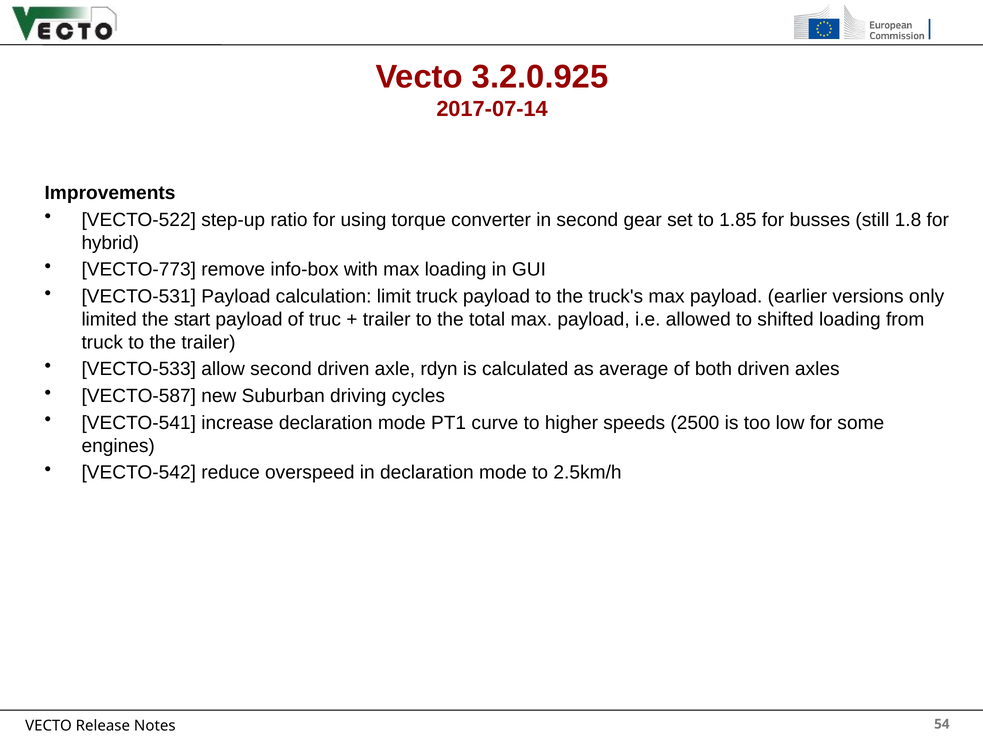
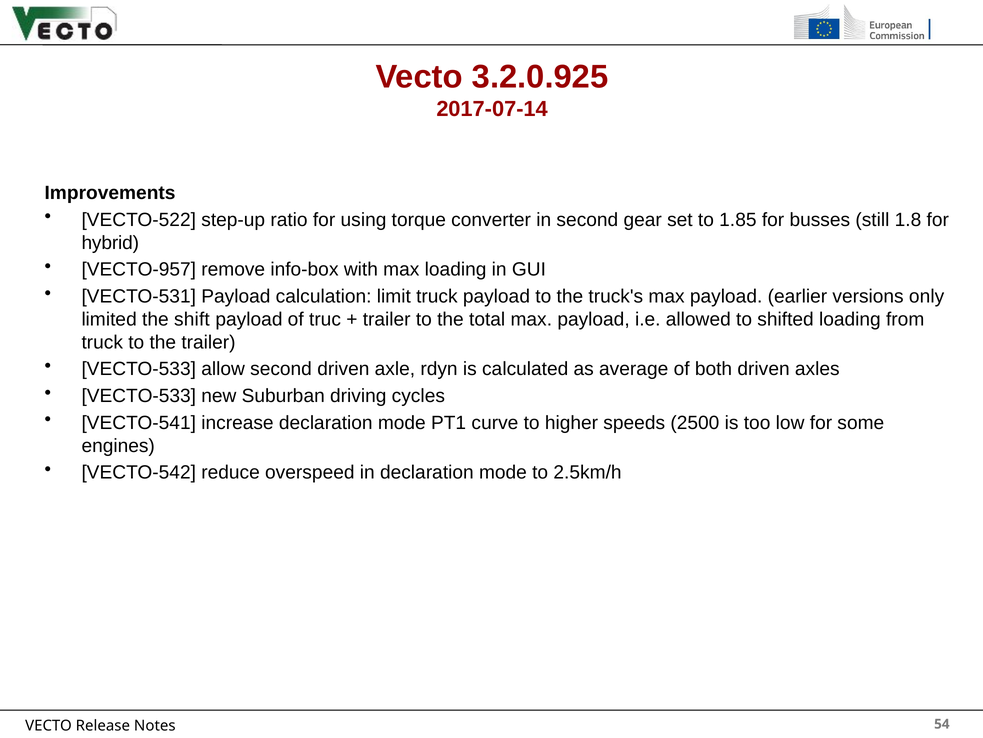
VECTO-773: VECTO-773 -> VECTO-957
start: start -> shift
VECTO-587 at (139, 396): VECTO-587 -> VECTO-533
